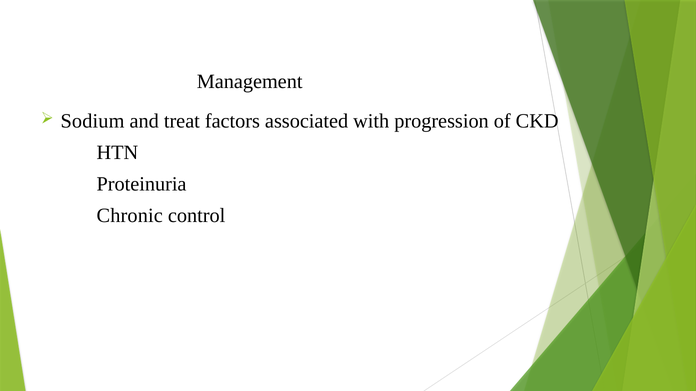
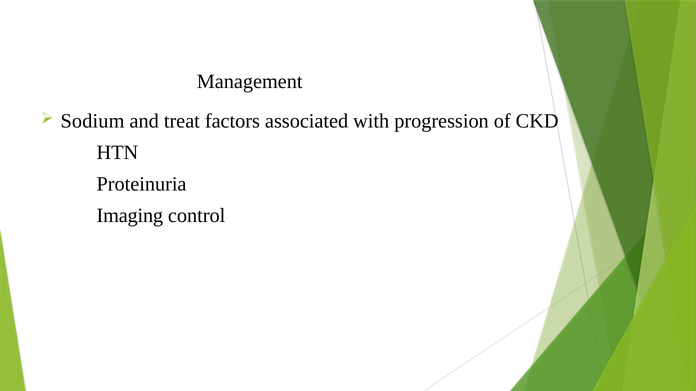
Chronic: Chronic -> Imaging
